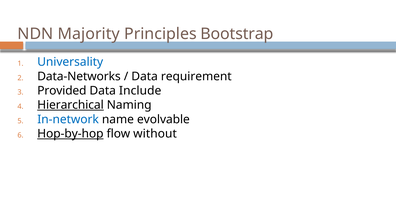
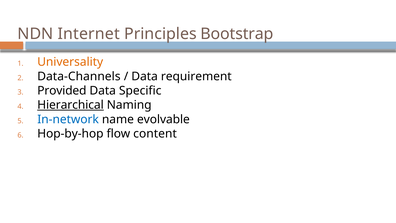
Majority: Majority -> Internet
Universality colour: blue -> orange
Data-Networks: Data-Networks -> Data-Channels
Include: Include -> Specific
Hop-by-hop underline: present -> none
without: without -> content
